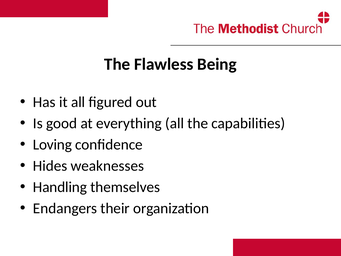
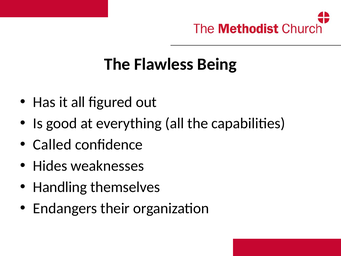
Loving: Loving -> Called
